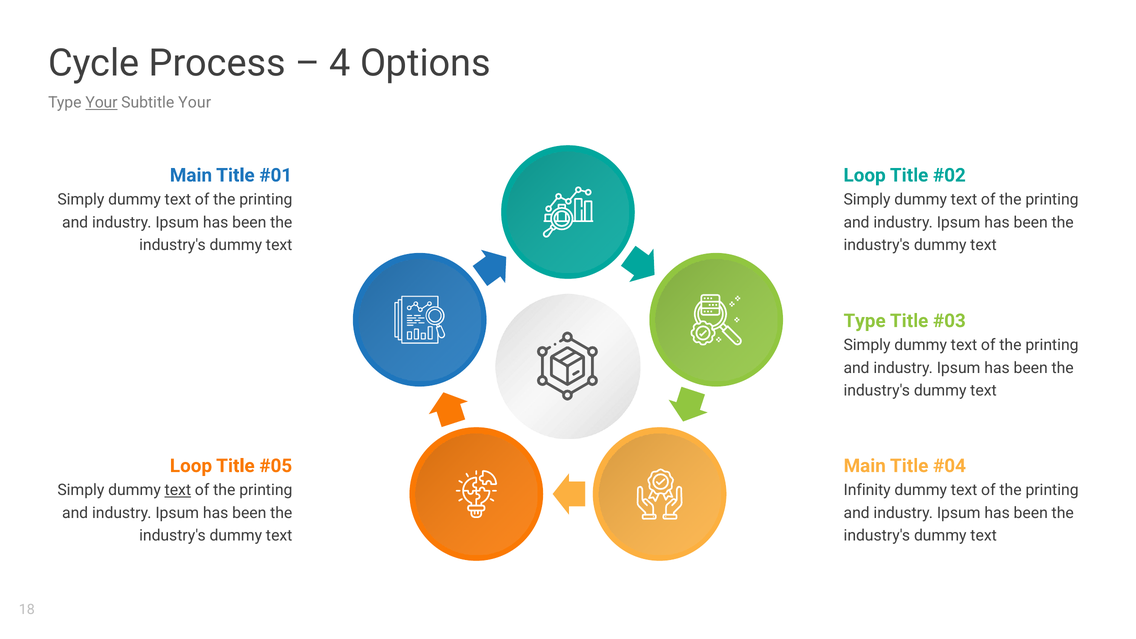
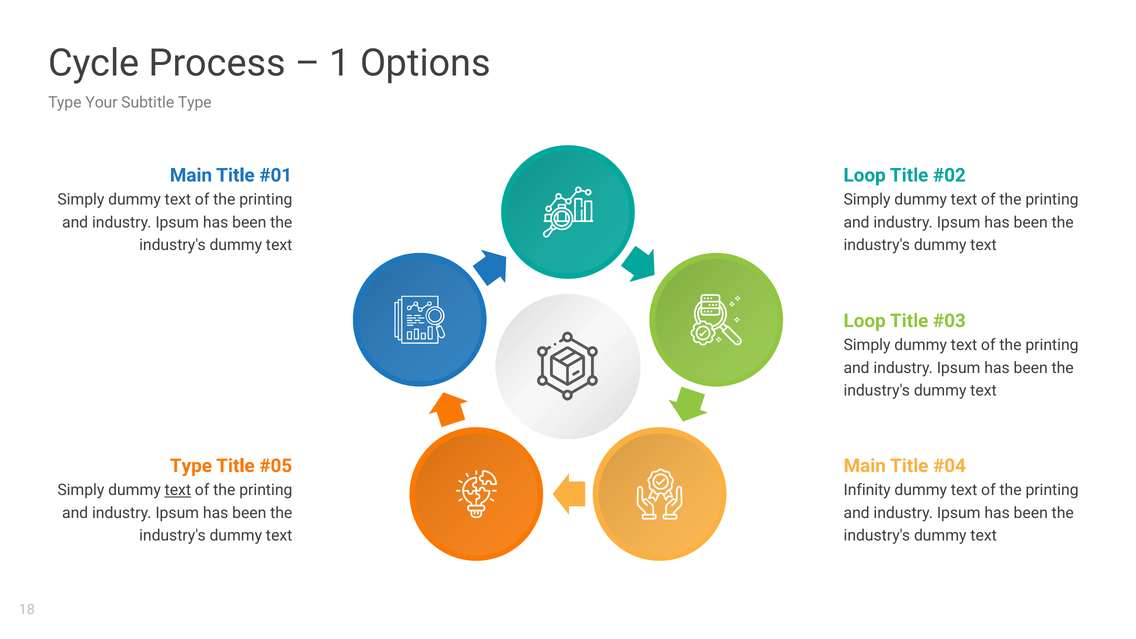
4: 4 -> 1
Your at (101, 103) underline: present -> none
Subtitle Your: Your -> Type
Type at (865, 321): Type -> Loop
Loop at (191, 466): Loop -> Type
